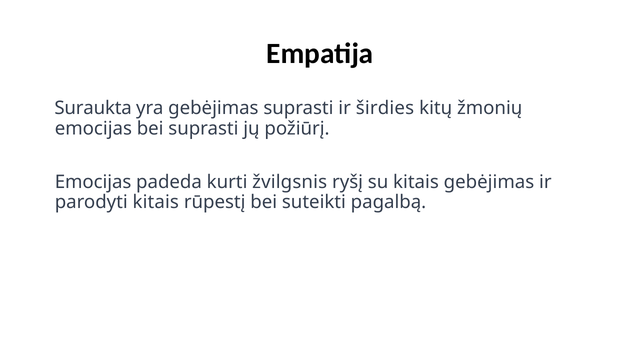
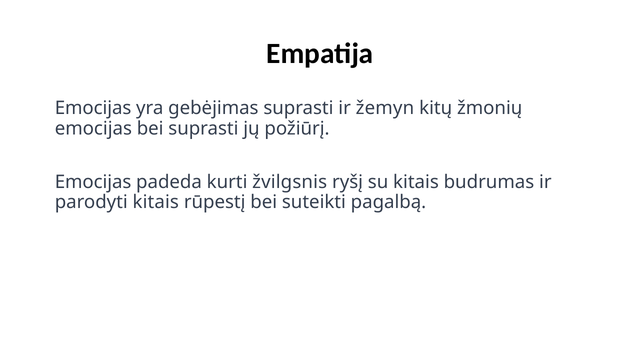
Suraukta at (93, 108): Suraukta -> Emocijas
širdies: širdies -> žemyn
kitais gebėjimas: gebėjimas -> budrumas
